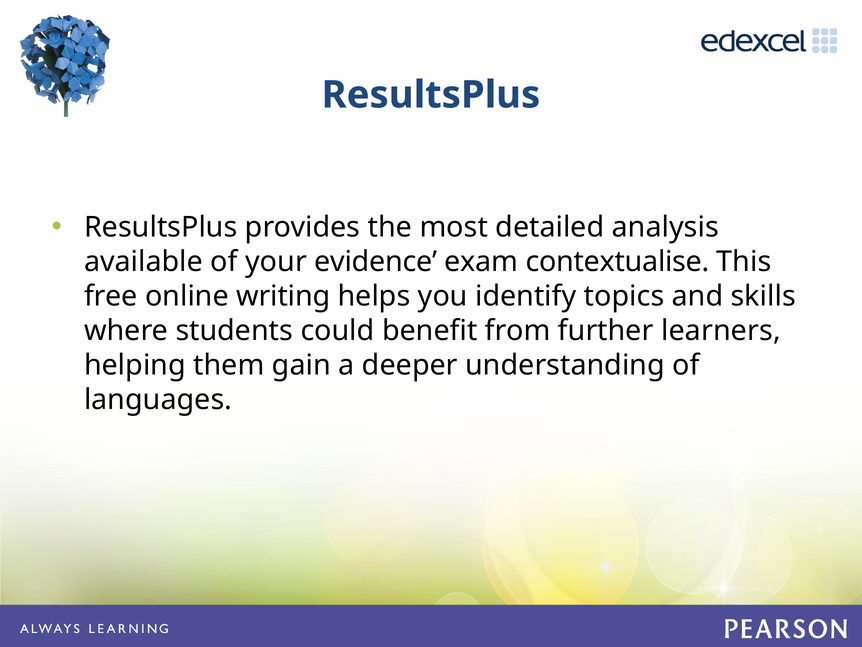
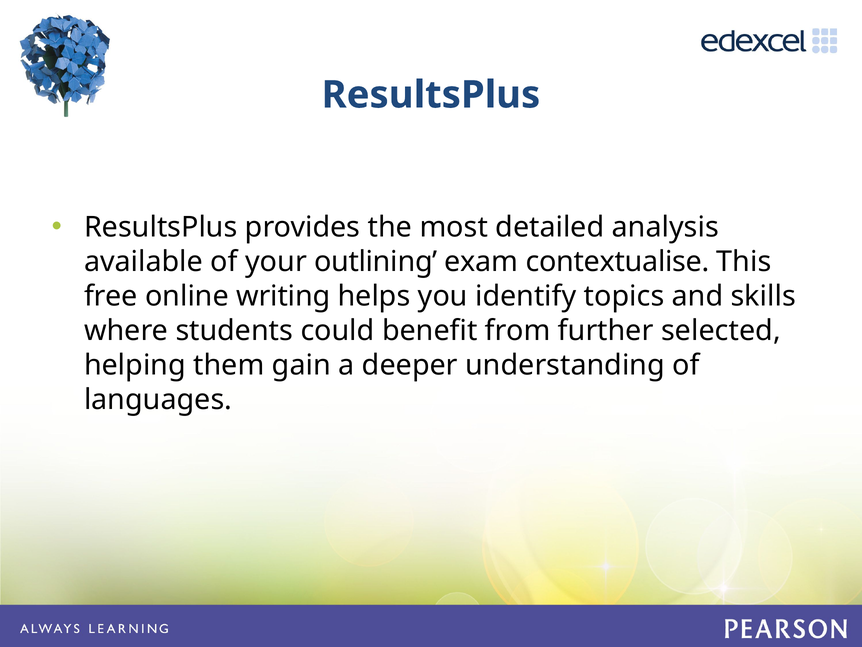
evidence: evidence -> outlining
learners: learners -> selected
